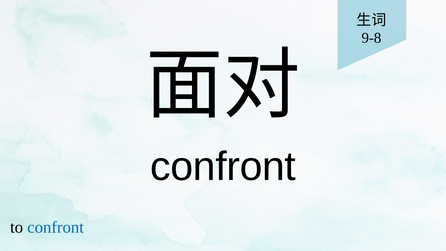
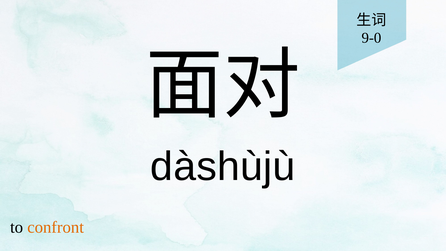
9-8: 9-8 -> 9-0
confront at (223, 167): confront -> dàshùjù
confront at (56, 227) colour: blue -> orange
